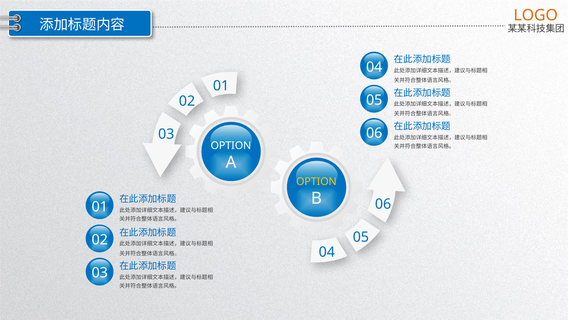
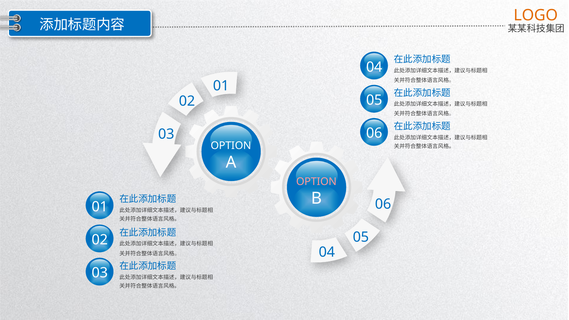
OPTION at (316, 182) colour: yellow -> pink
